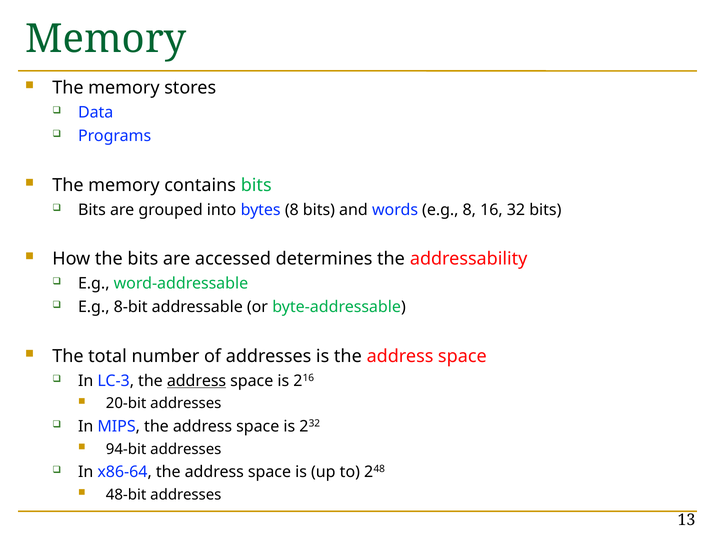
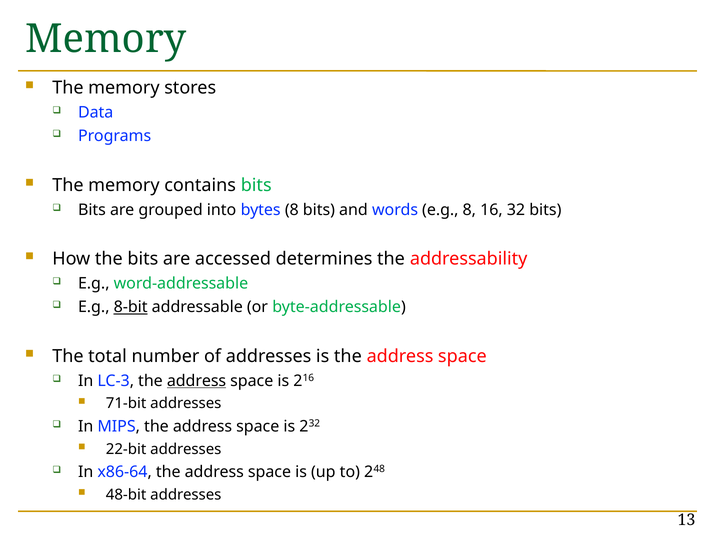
8-bit underline: none -> present
20-bit: 20-bit -> 71-bit
94-bit: 94-bit -> 22-bit
